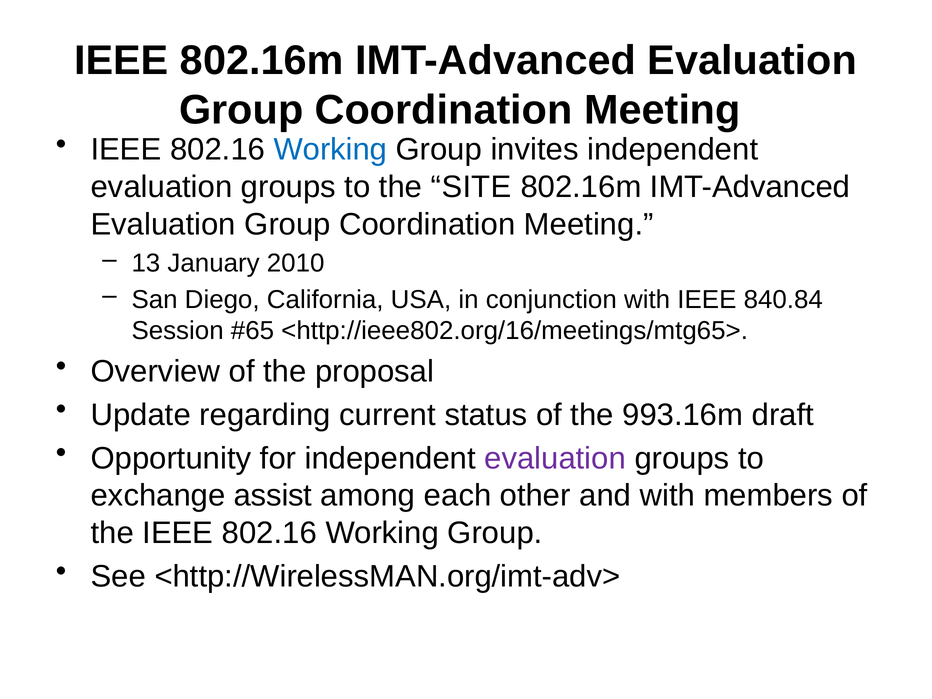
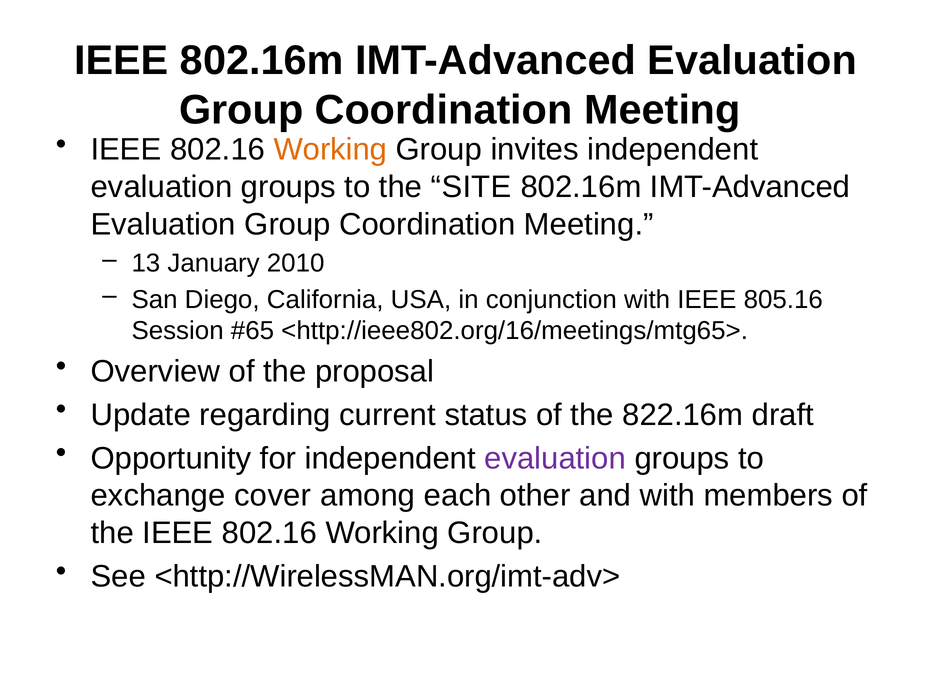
Working at (330, 150) colour: blue -> orange
840.84: 840.84 -> 805.16
993.16m: 993.16m -> 822.16m
assist: assist -> cover
